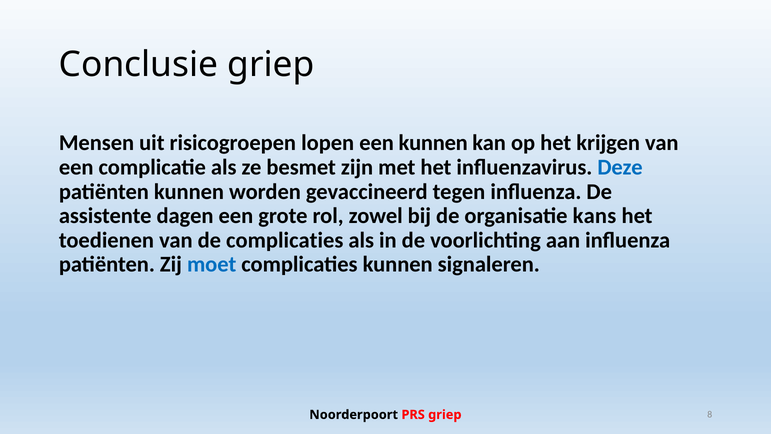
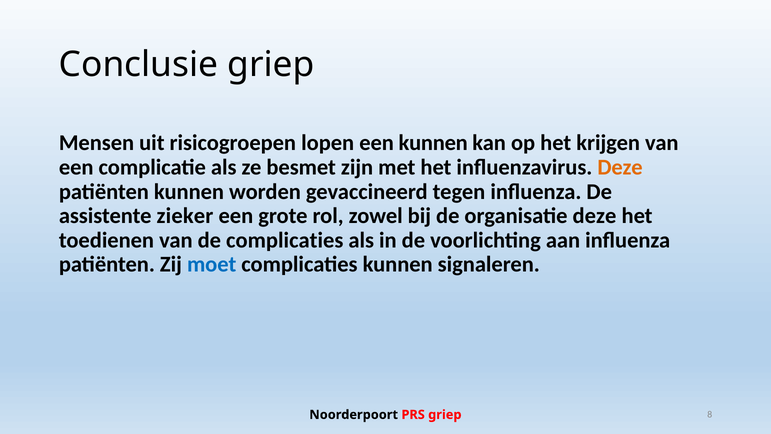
Deze at (620, 167) colour: blue -> orange
dagen: dagen -> zieker
organisatie kans: kans -> deze
